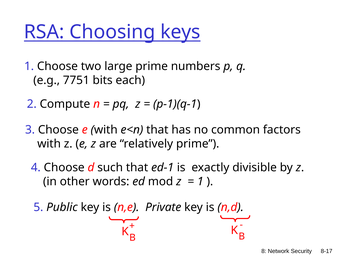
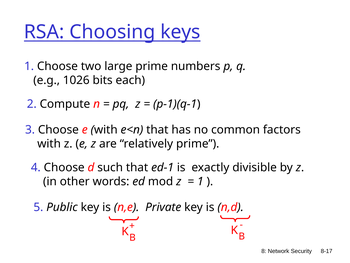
7751: 7751 -> 1026
